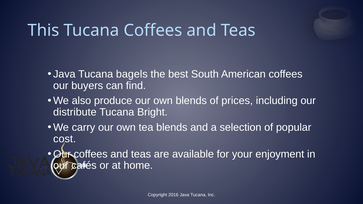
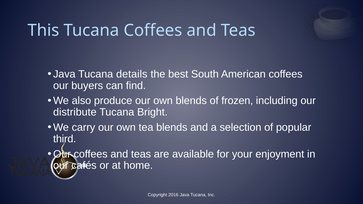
bagels: bagels -> details
prices: prices -> frozen
cost: cost -> third
